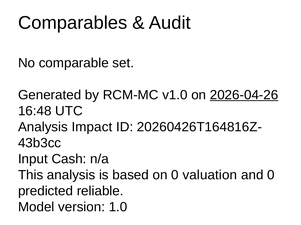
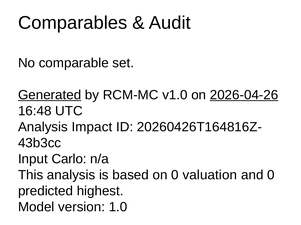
Generated underline: none -> present
Cash: Cash -> Carlo
reliable: reliable -> highest
